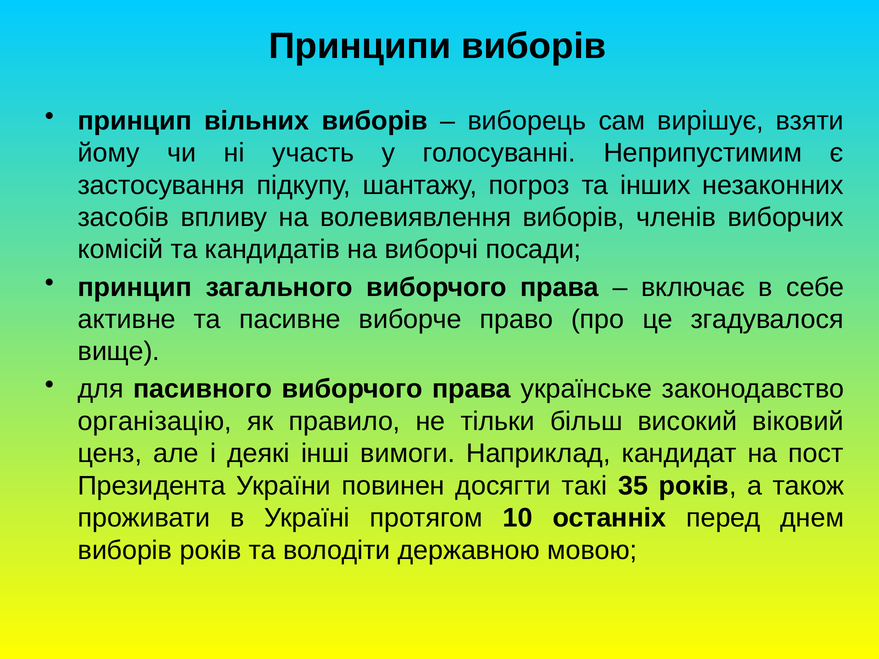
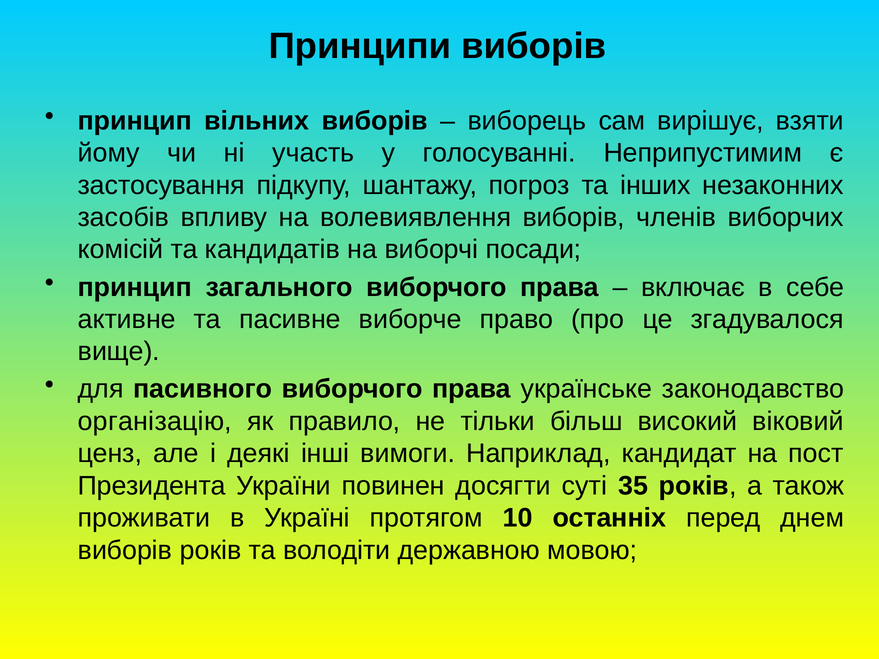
такі: такі -> суті
